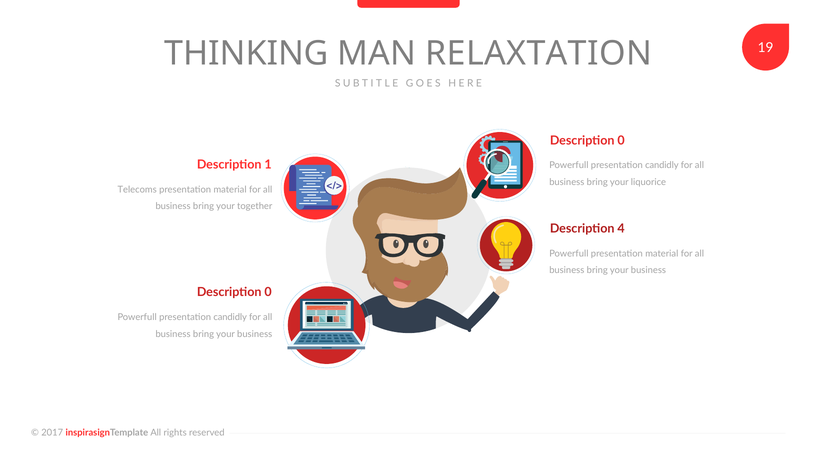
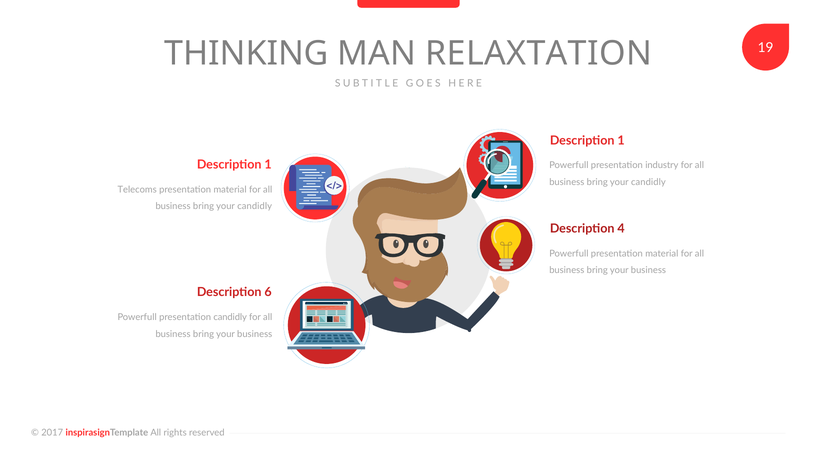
0 at (621, 141): 0 -> 1
candidly at (662, 166): candidly -> industry
liquorice at (648, 182): liquorice -> candidly
together at (255, 207): together -> candidly
0 at (268, 293): 0 -> 6
